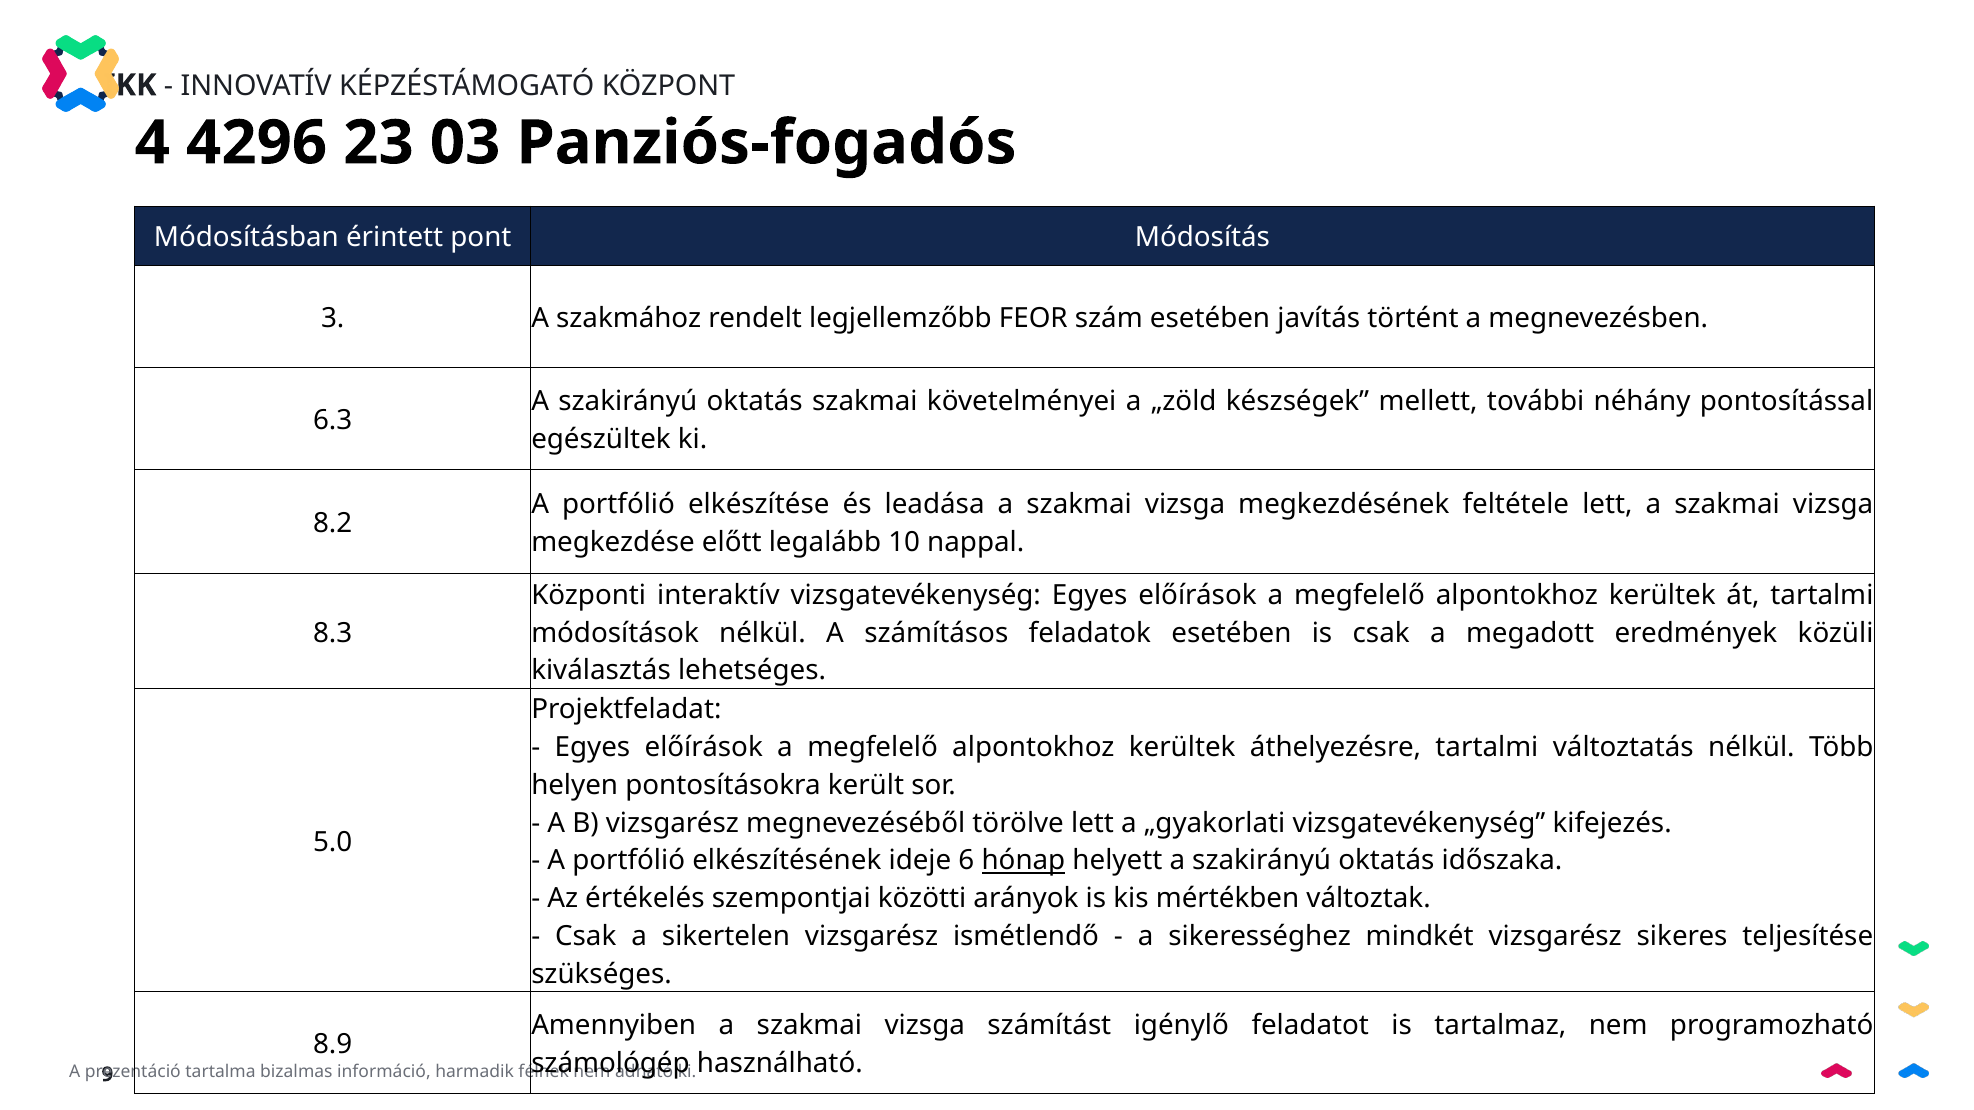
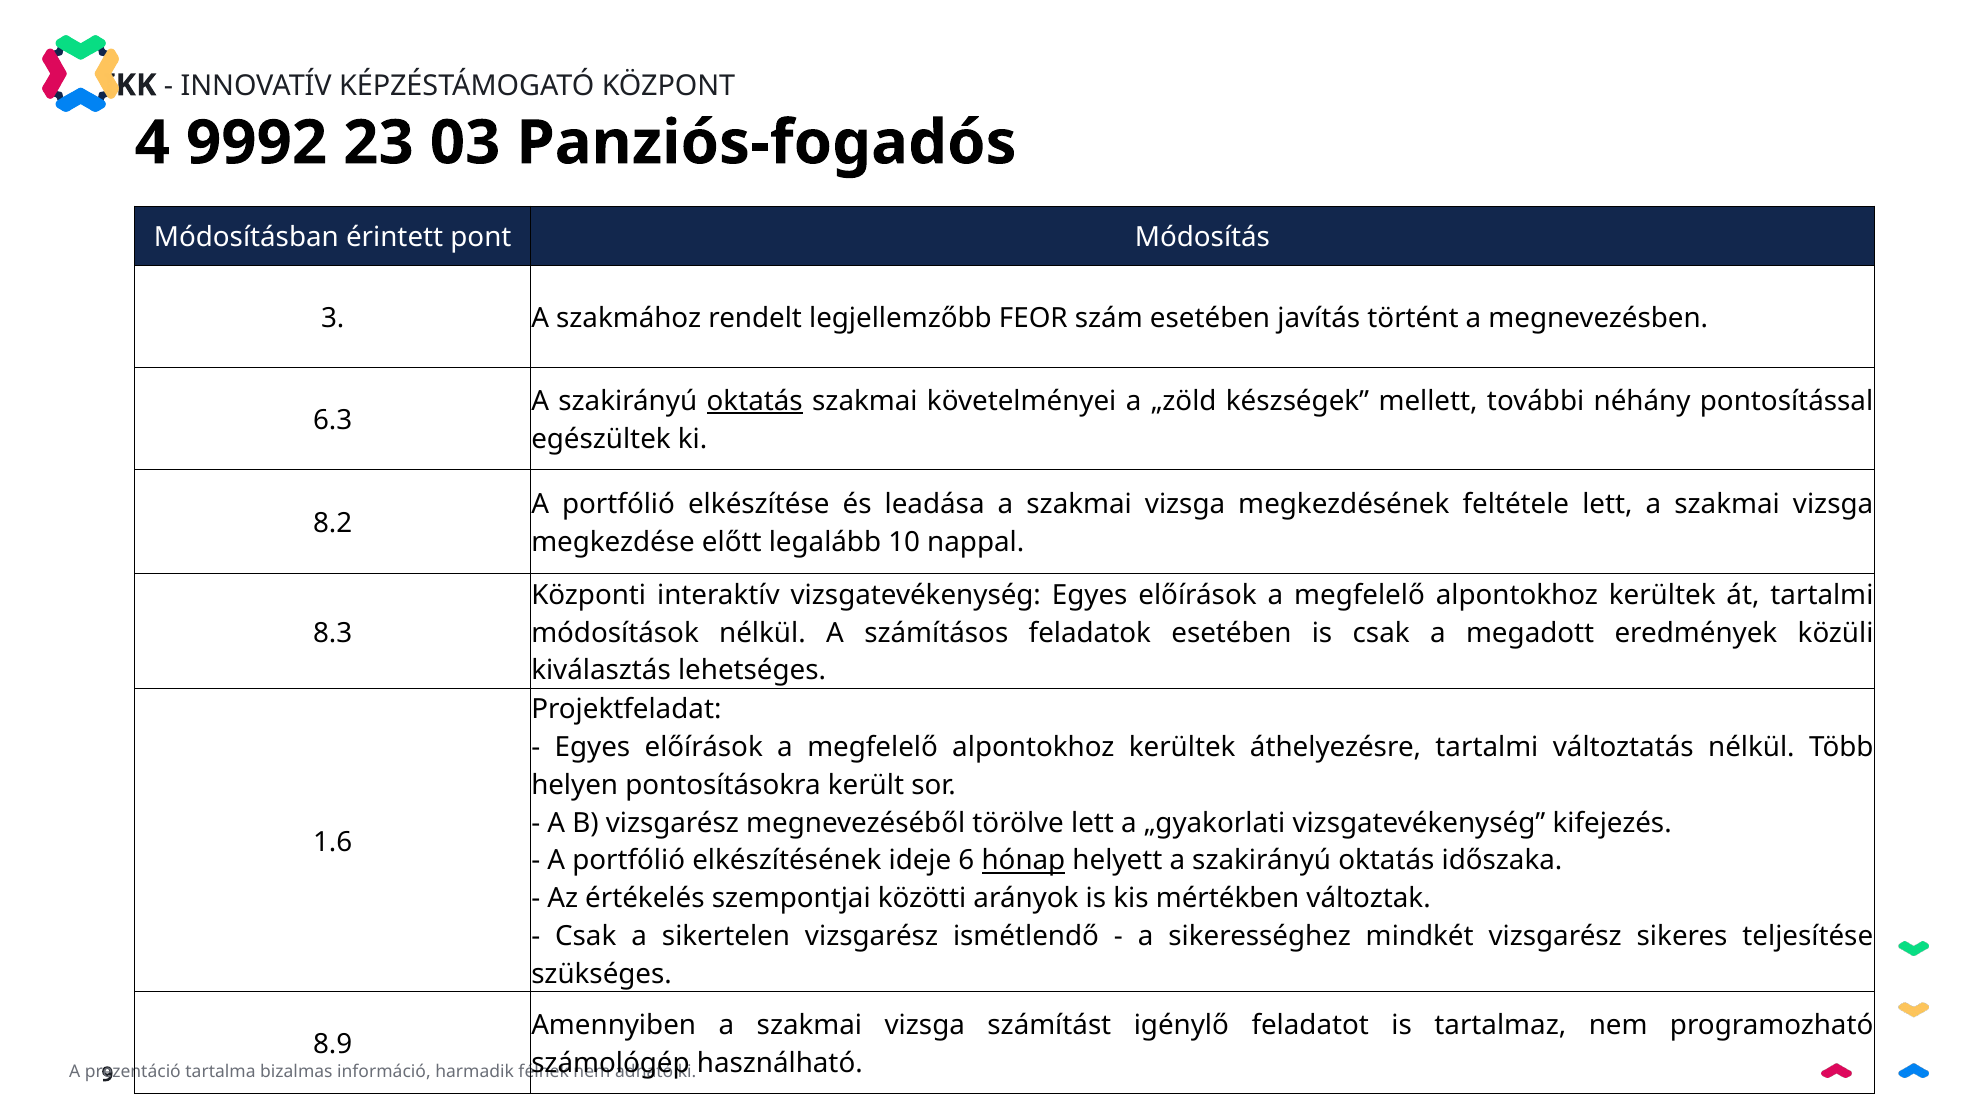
4296: 4296 -> 9992
oktatás at (755, 401) underline: none -> present
5.0: 5.0 -> 1.6
